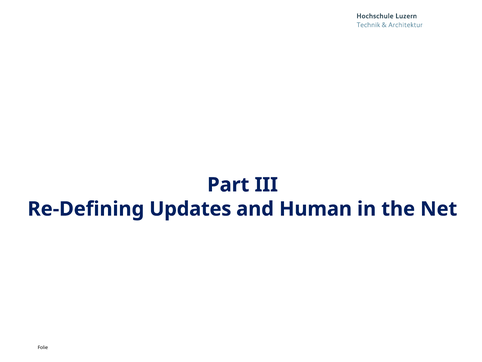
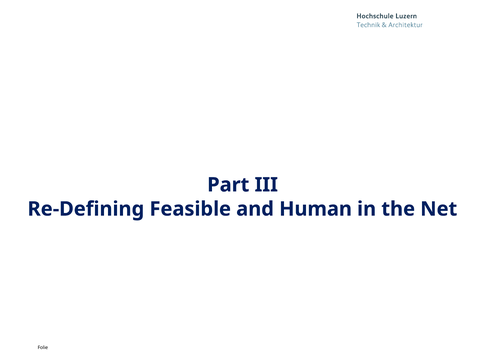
Updates: Updates -> Feasible
